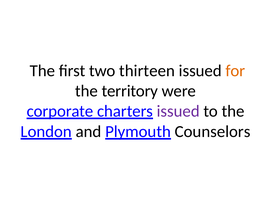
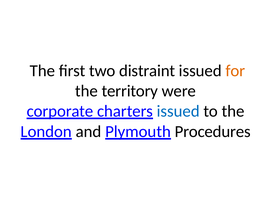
thirteen: thirteen -> distraint
issued at (178, 111) colour: purple -> blue
Counselors: Counselors -> Procedures
